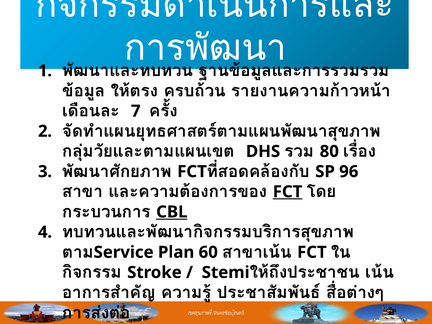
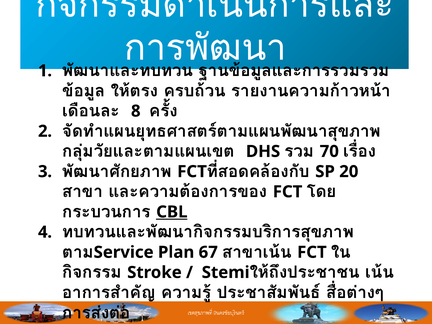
7: 7 -> 8
80: 80 -> 70
96: 96 -> 20
FCT at (288, 192) underline: present -> none
60: 60 -> 67
